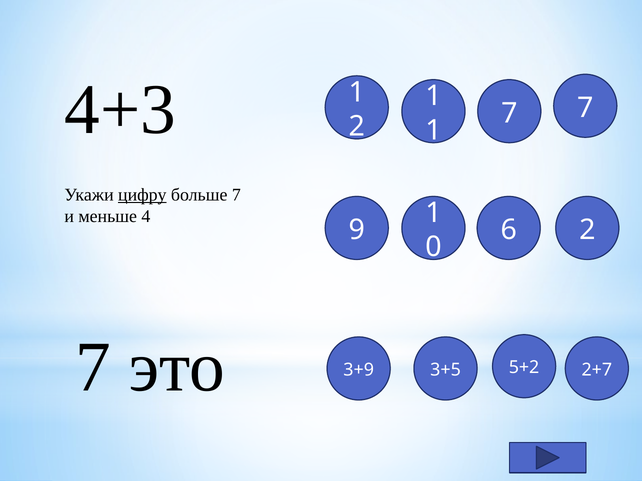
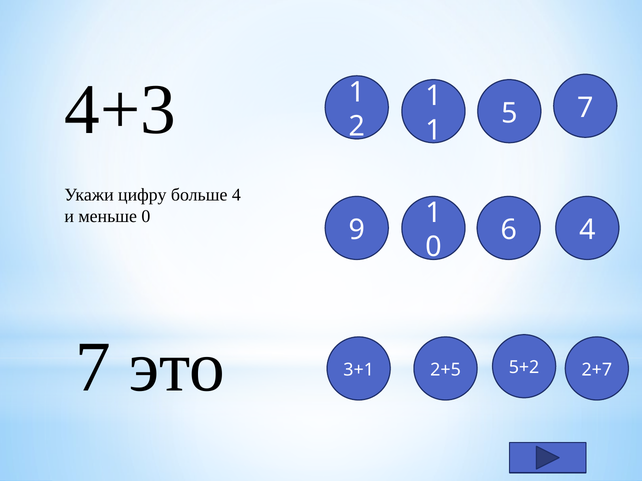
4+3 7: 7 -> 5
цифру underline: present -> none
больше 7: 7 -> 4
меньше 4: 4 -> 0
9 2: 2 -> 4
3+9: 3+9 -> 3+1
3+5: 3+5 -> 2+5
